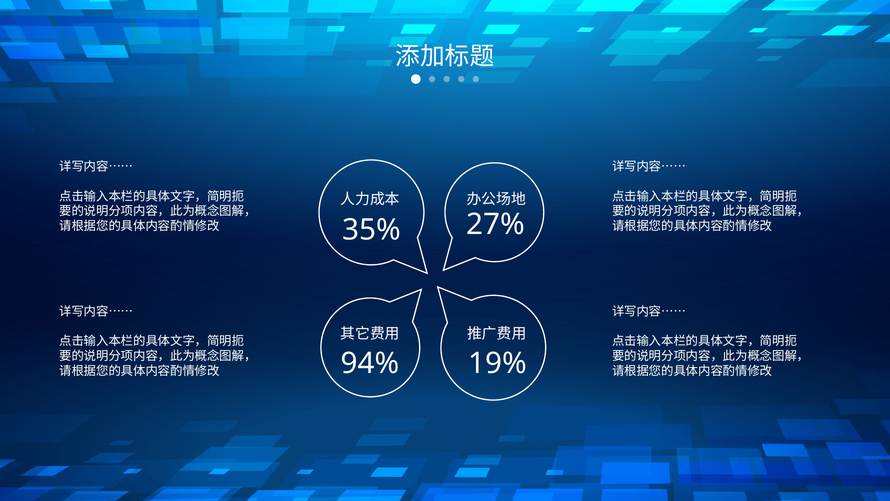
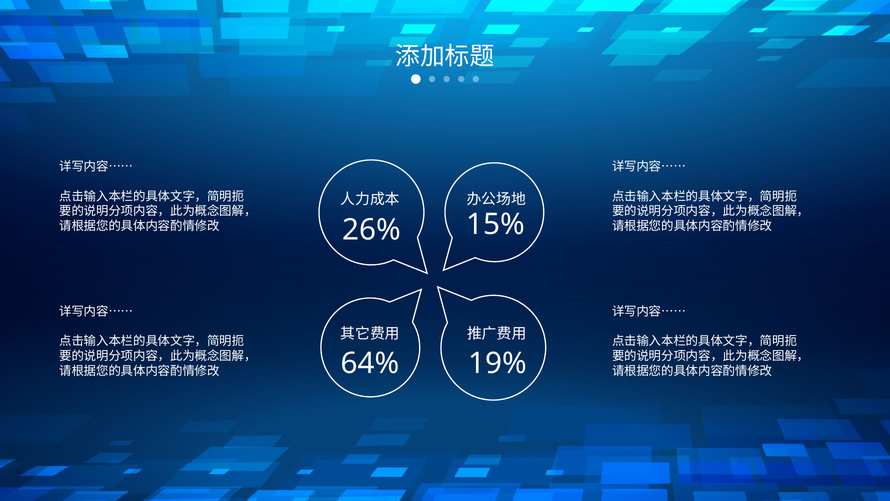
27%: 27% -> 15%
35%: 35% -> 26%
94%: 94% -> 64%
